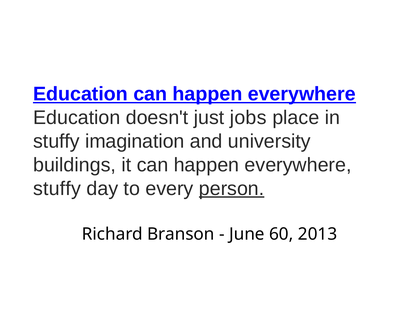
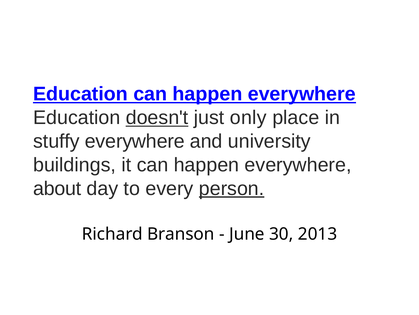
doesn't underline: none -> present
jobs: jobs -> only
stuffy imagination: imagination -> everywhere
stuffy at (57, 188): stuffy -> about
60: 60 -> 30
